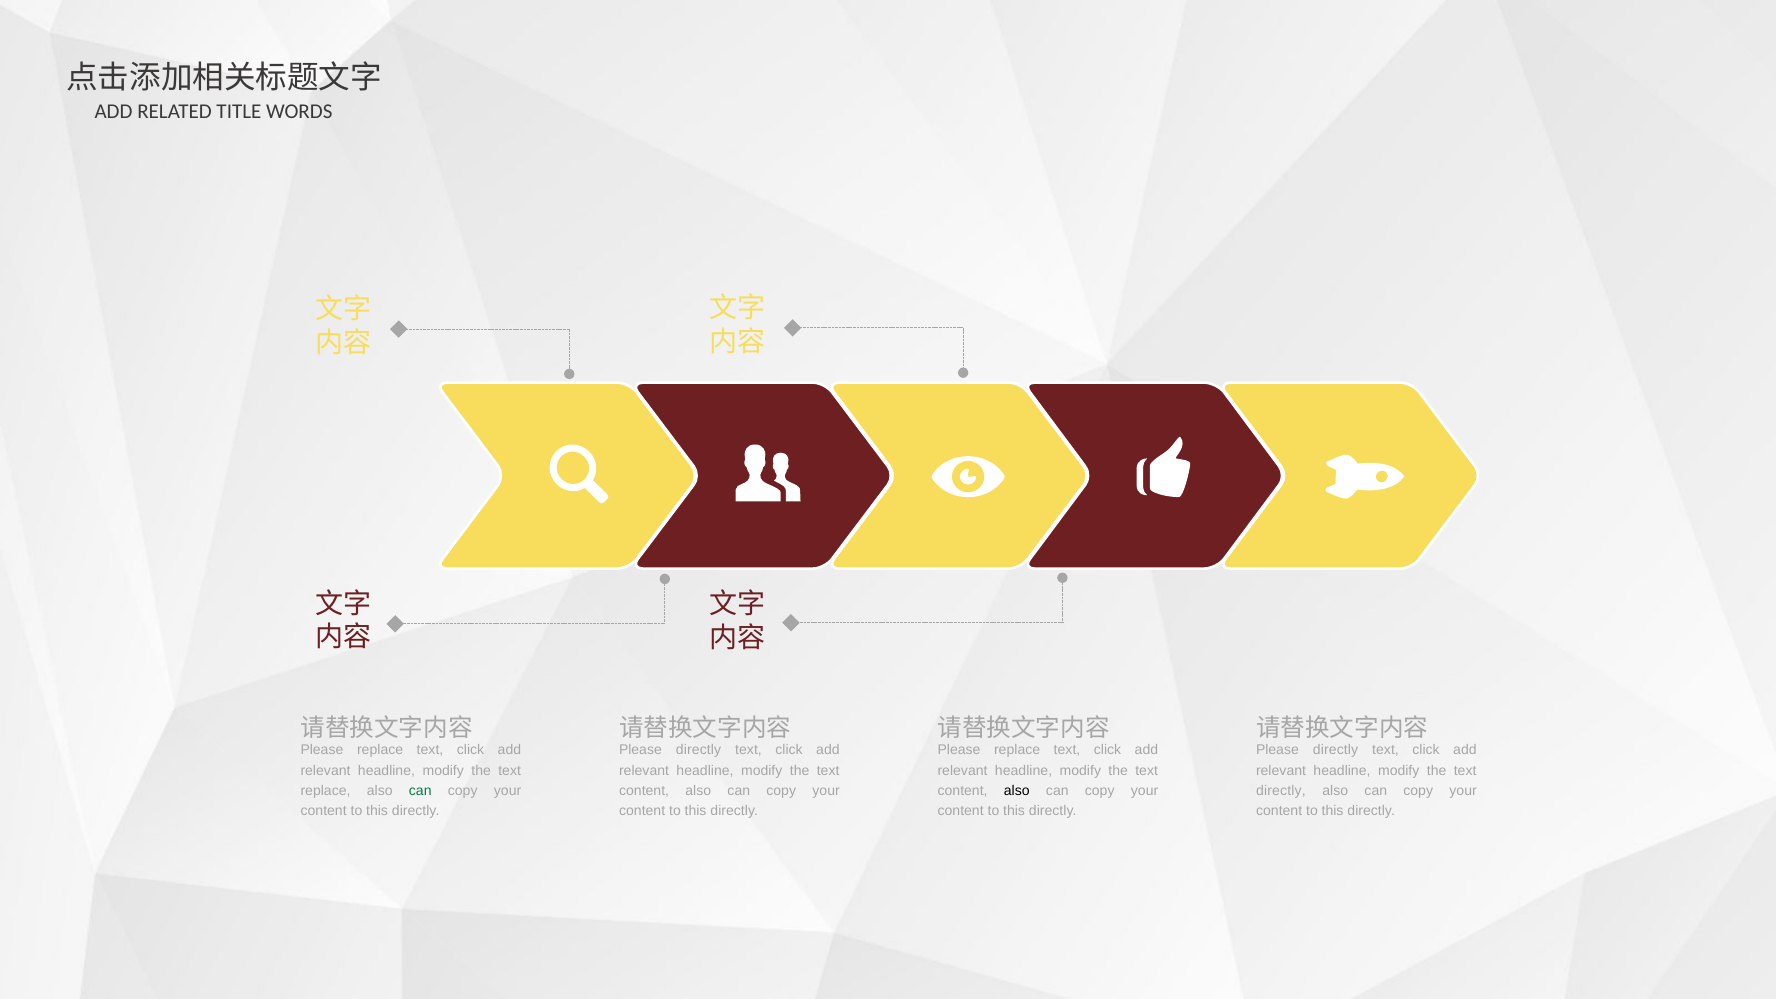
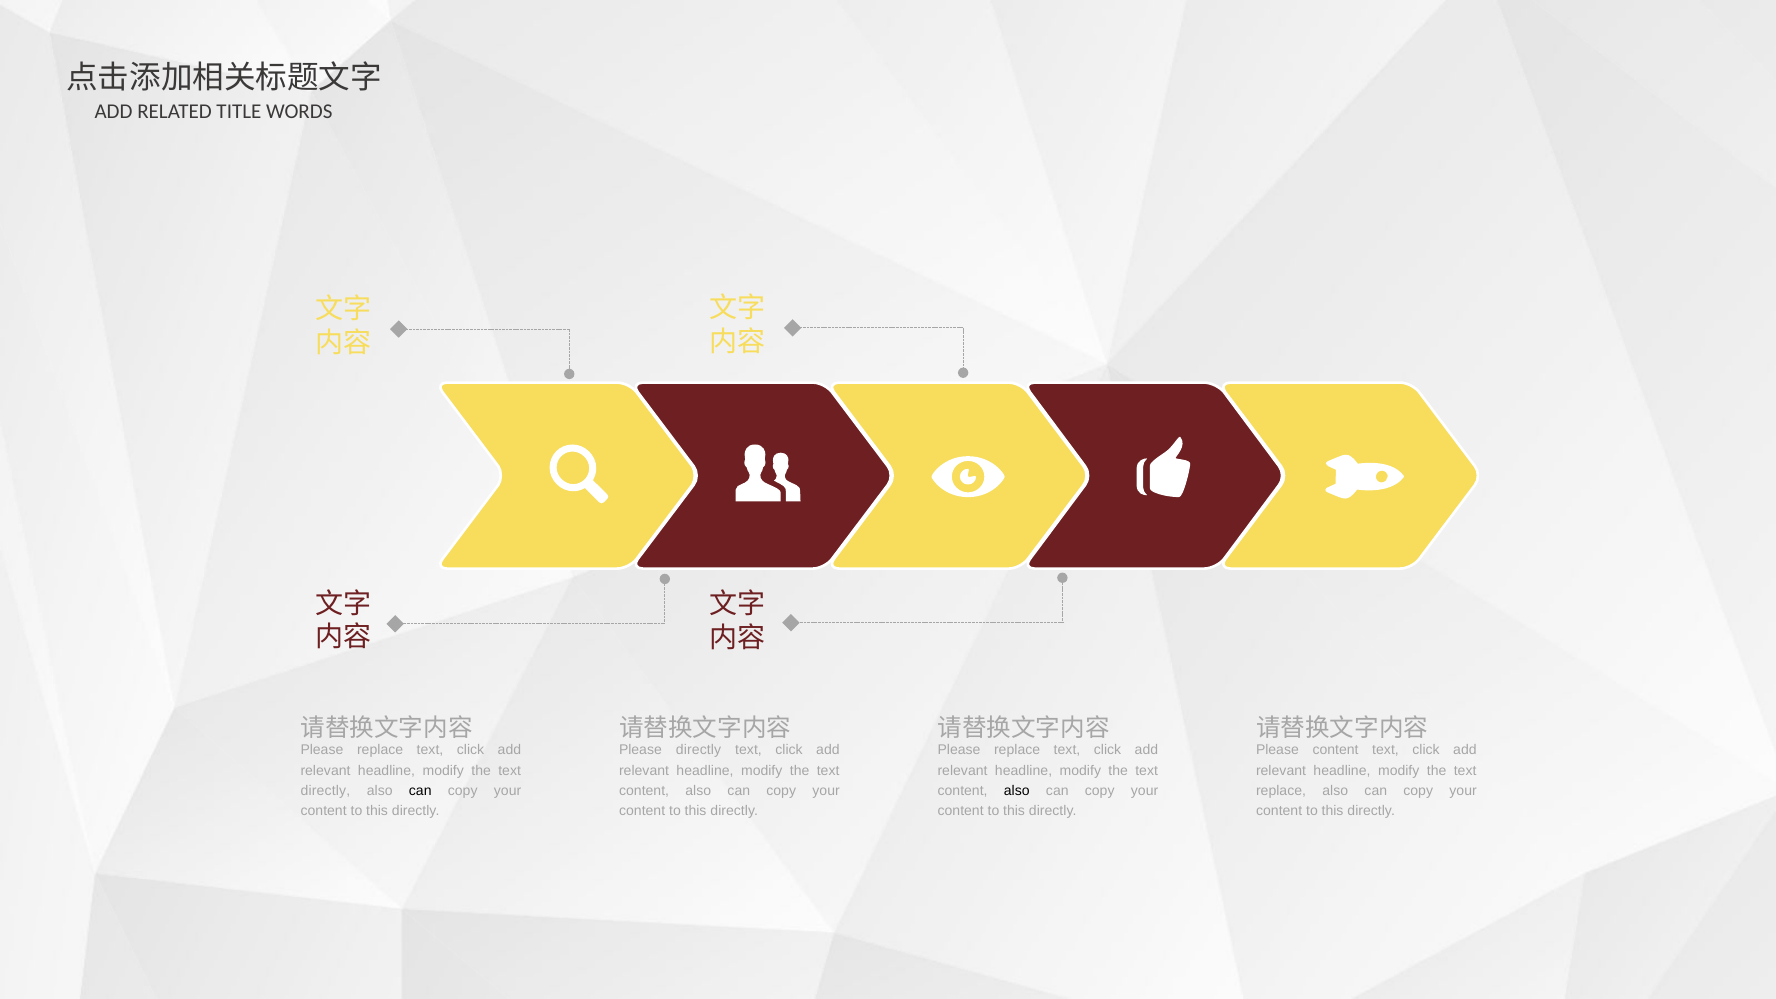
directly at (1336, 750): directly -> content
replace at (326, 791): replace -> directly
can at (420, 791) colour: green -> black
directly at (1281, 791): directly -> replace
